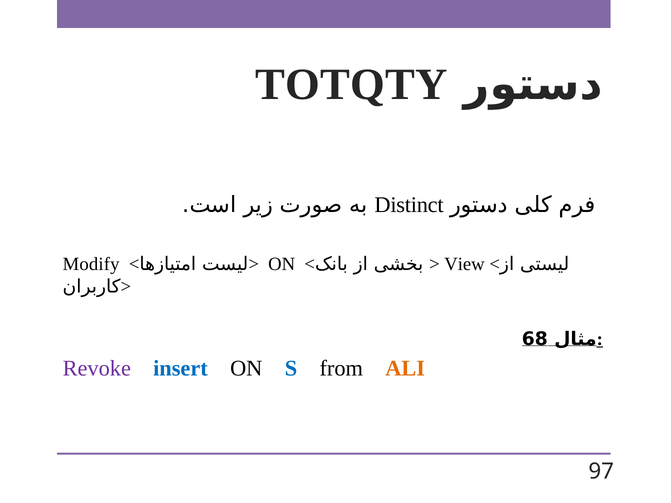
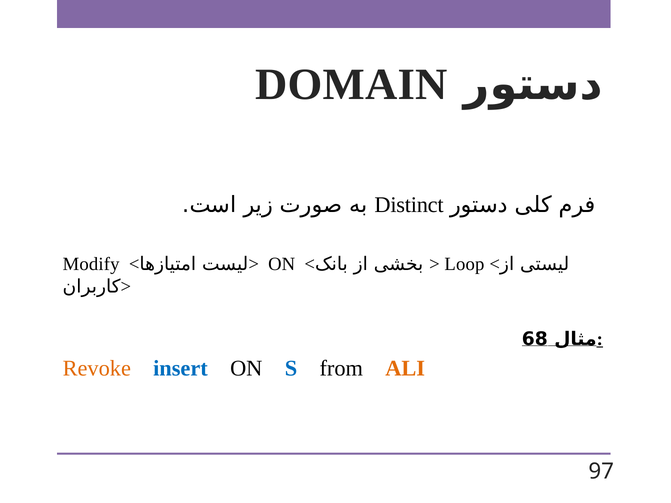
TOTQTY: TOTQTY -> DOMAIN
View: View -> Loop
Revoke colour: purple -> orange
